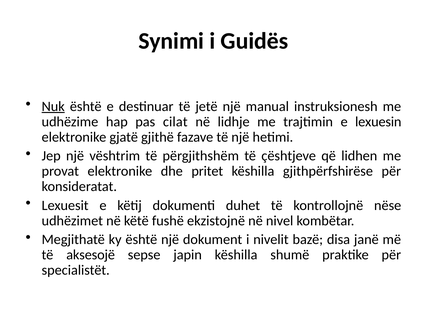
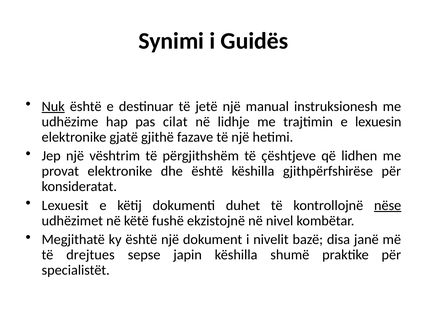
dhe pritet: pritet -> është
nëse underline: none -> present
aksesojë: aksesojë -> drejtues
